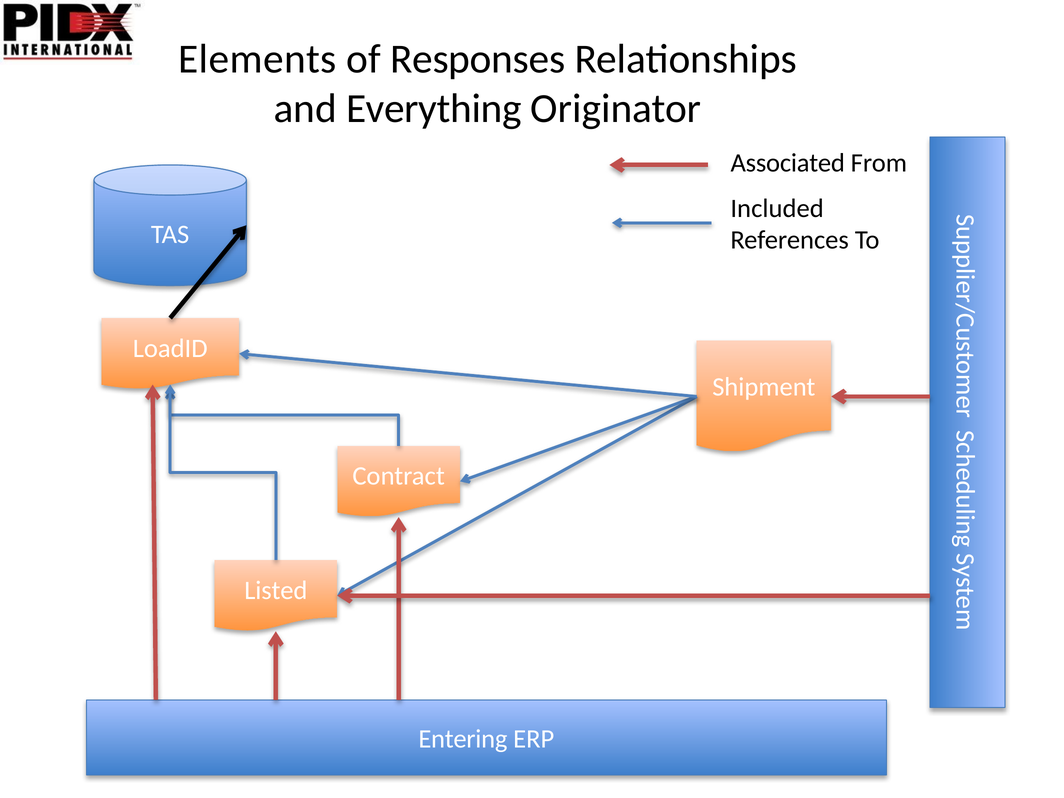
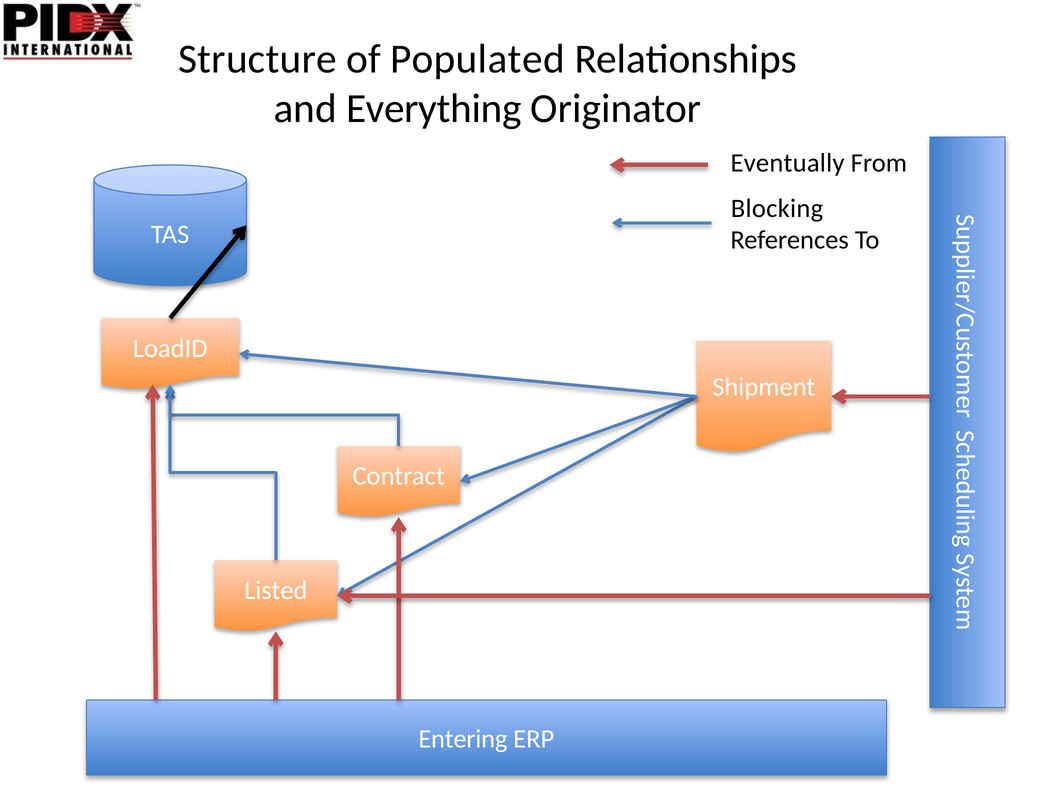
Elements: Elements -> Structure
Responses: Responses -> Populated
Associated: Associated -> Eventually
Included: Included -> Blocking
